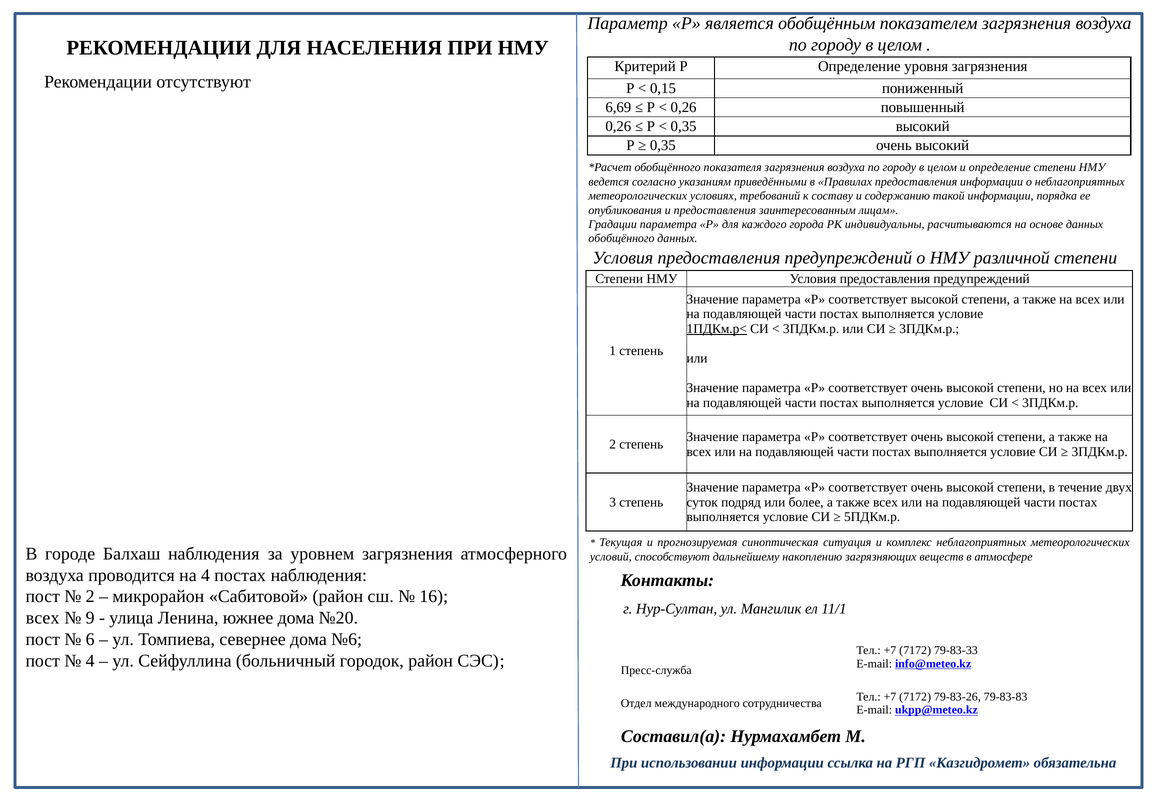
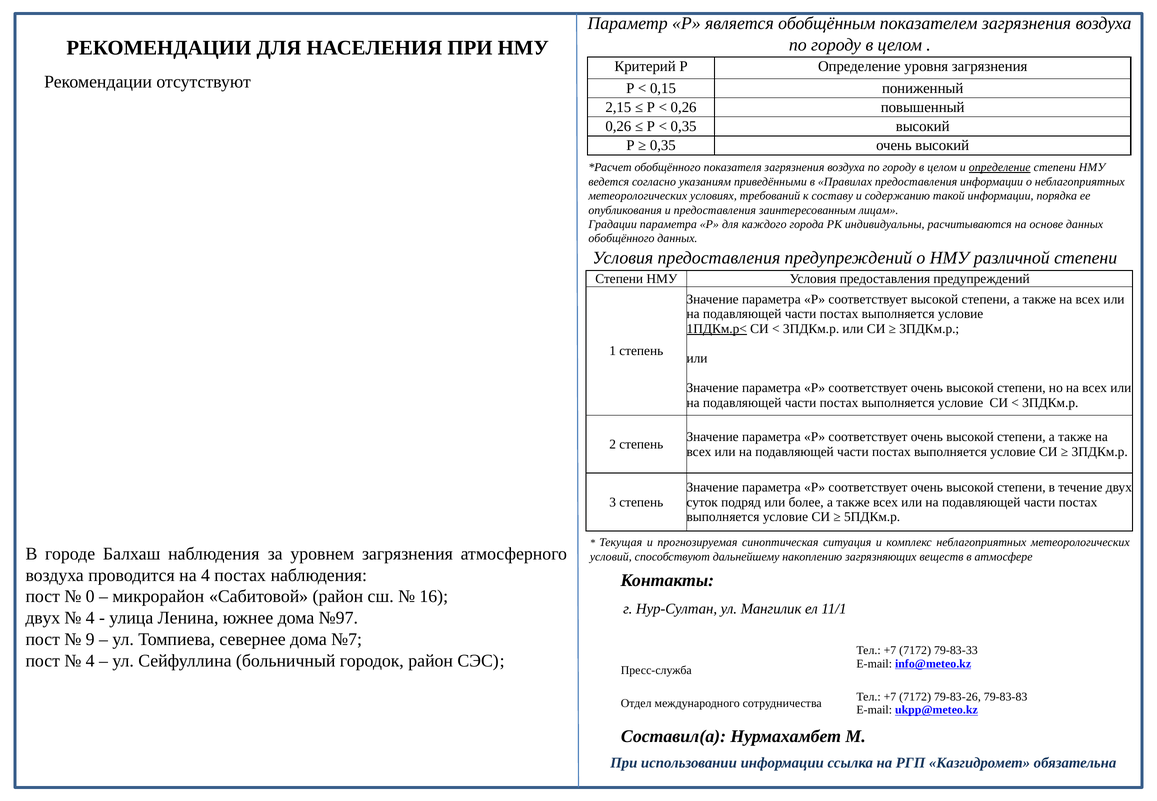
6,69: 6,69 -> 2,15
определение at (1000, 167) underline: none -> present
2 at (90, 597): 2 -> 0
всех at (43, 618): всех -> двух
9 at (90, 618): 9 -> 4
№20: №20 -> №97
6: 6 -> 9
№6: №6 -> №7
